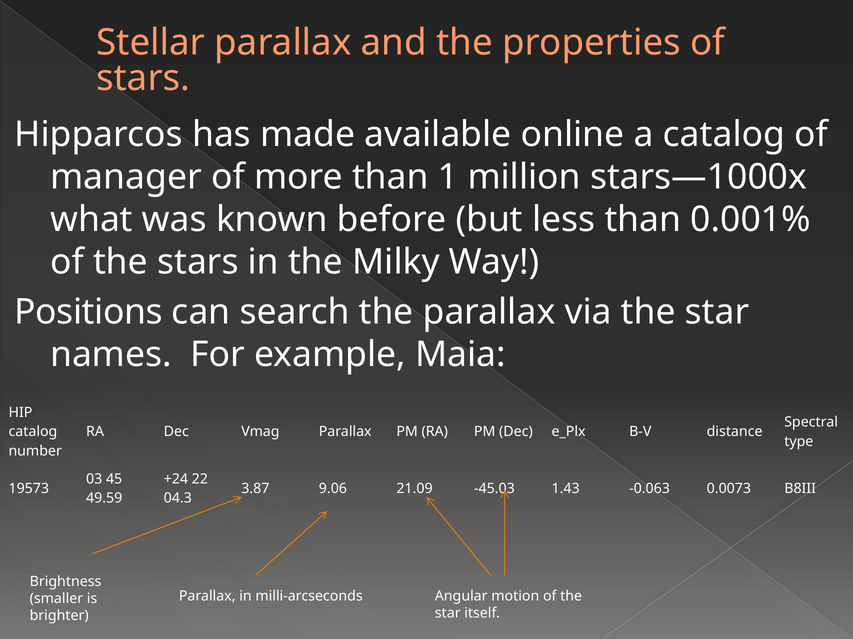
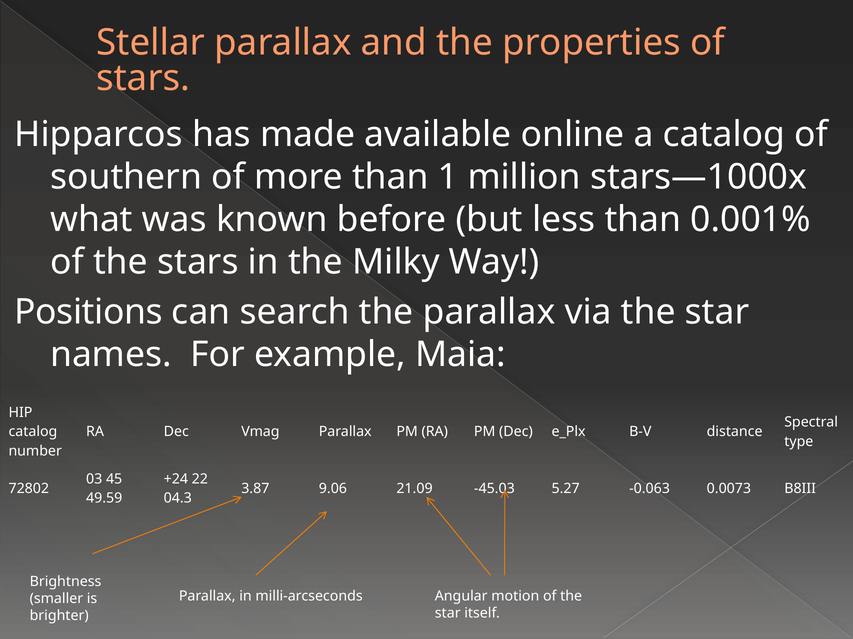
manager: manager -> southern
19573: 19573 -> 72802
1.43: 1.43 -> 5.27
